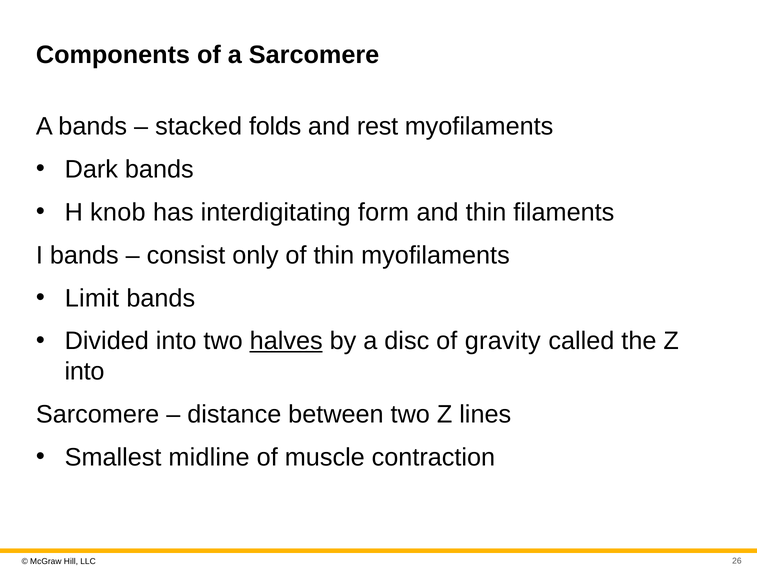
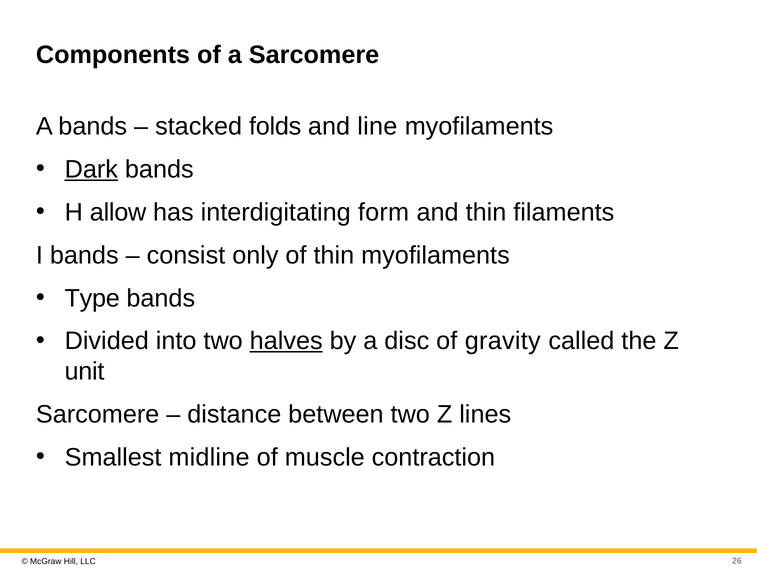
rest: rest -> line
Dark underline: none -> present
knob: knob -> allow
Limit: Limit -> Type
into at (84, 371): into -> unit
